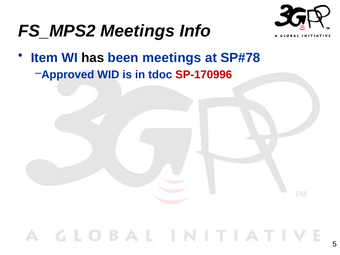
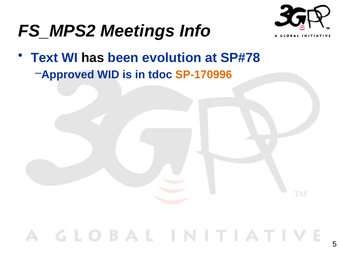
Item: Item -> Text
been meetings: meetings -> evolution
SP-170996 colour: red -> orange
